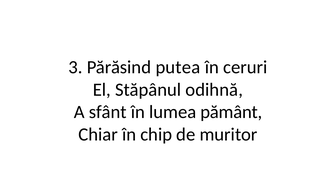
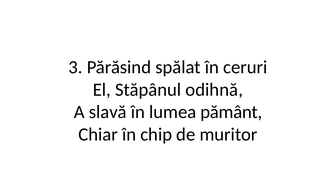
putea: putea -> spălat
sfânt: sfânt -> slavă
